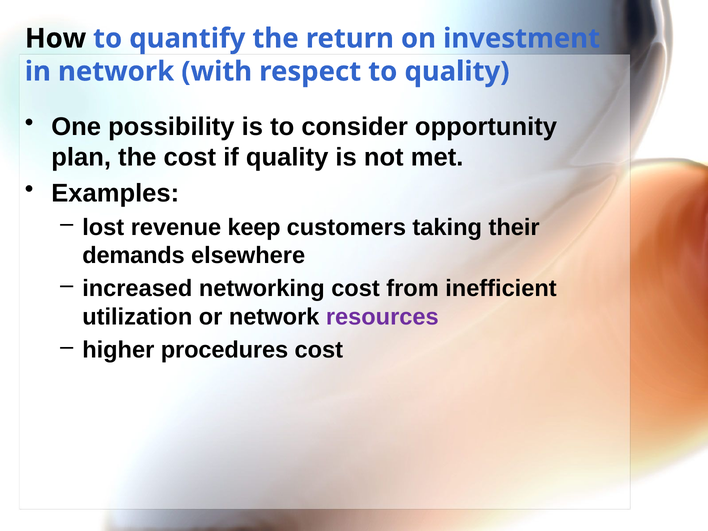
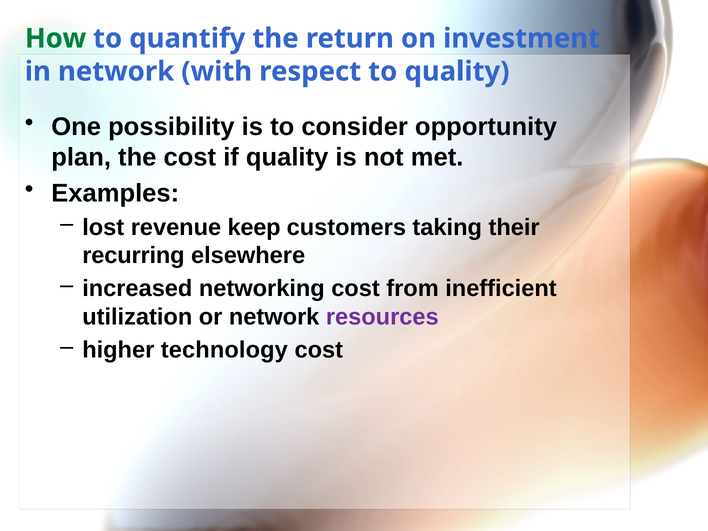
How colour: black -> green
demands: demands -> recurring
procedures: procedures -> technology
